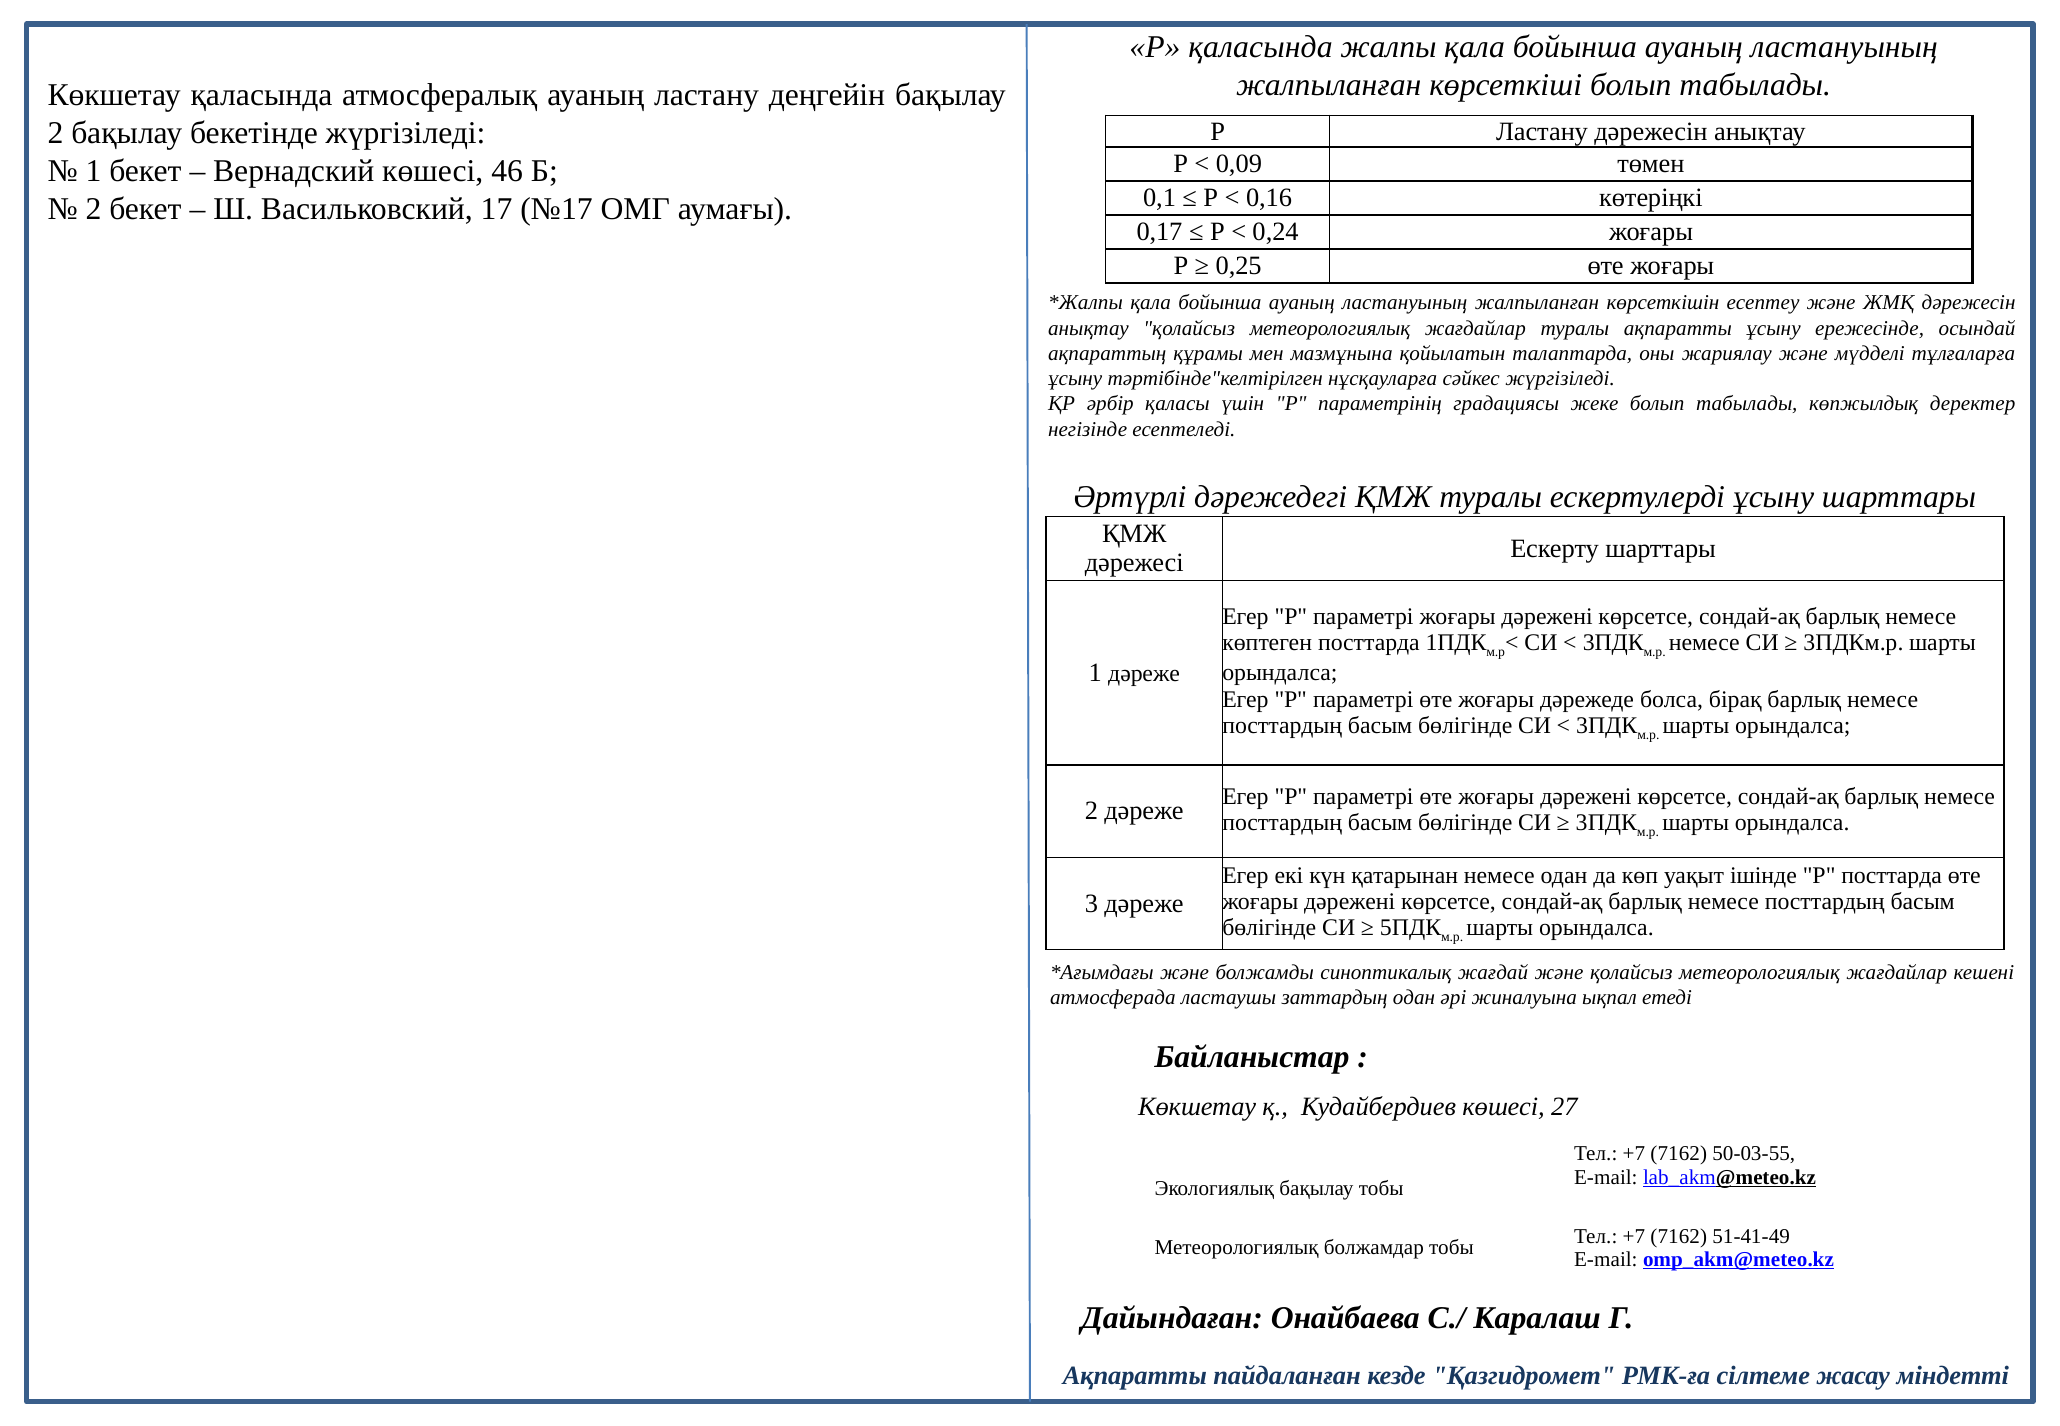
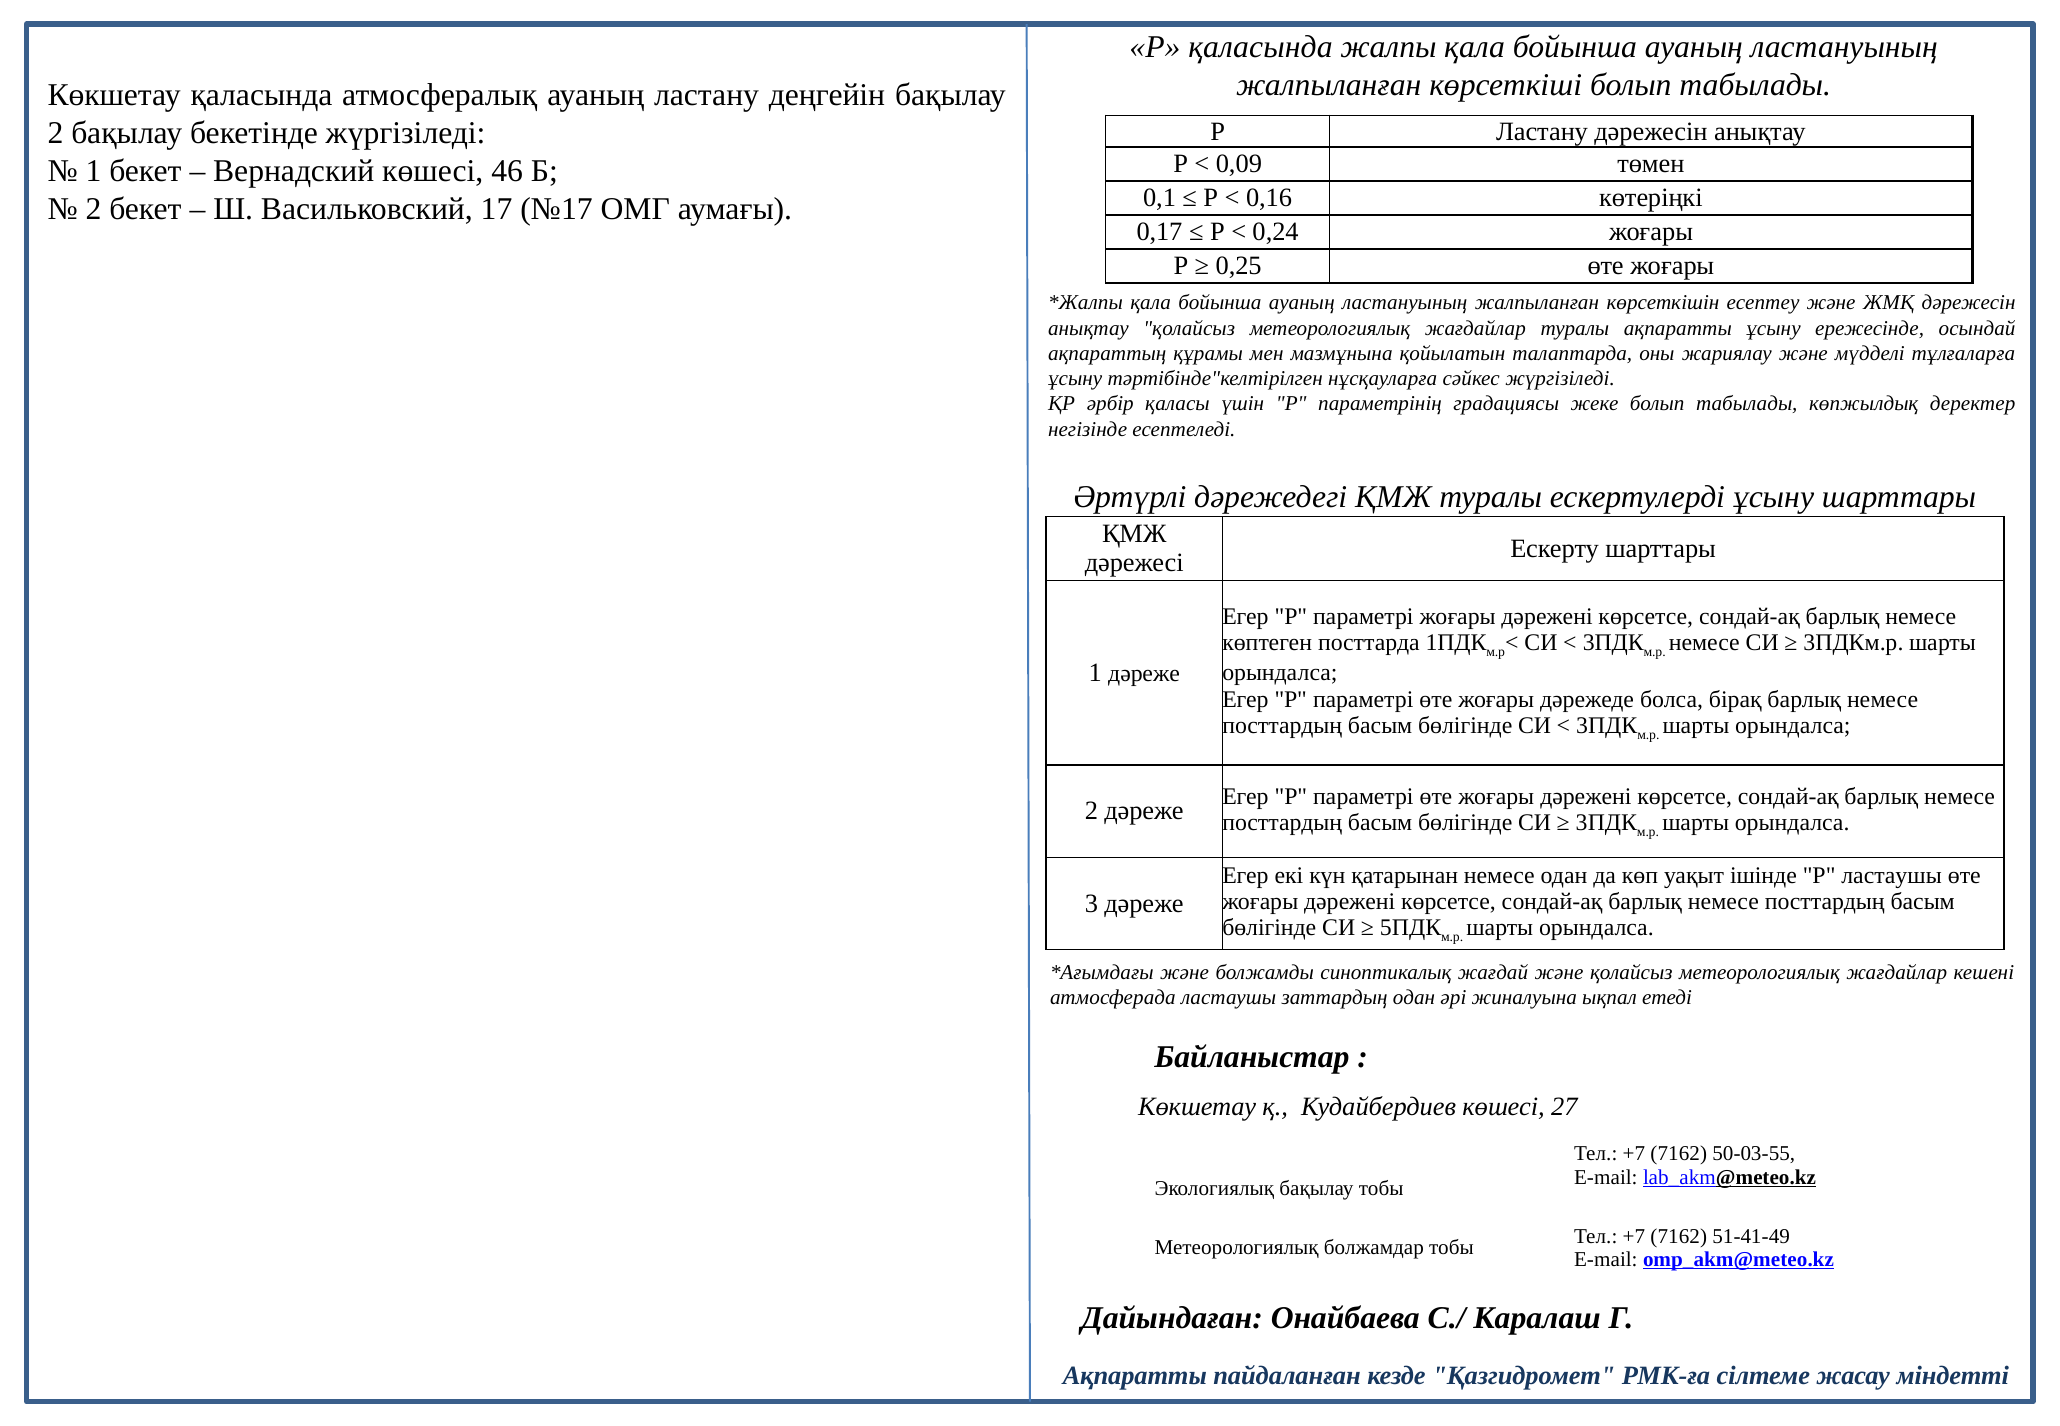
Р посттарда: посттарда -> ластаушы
